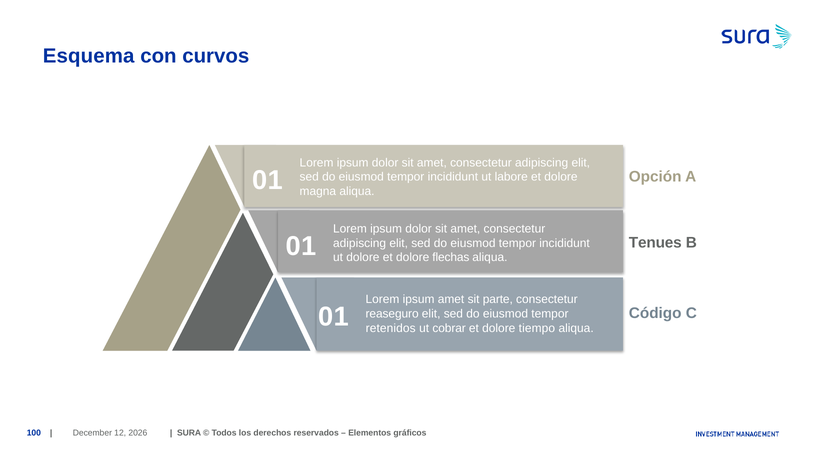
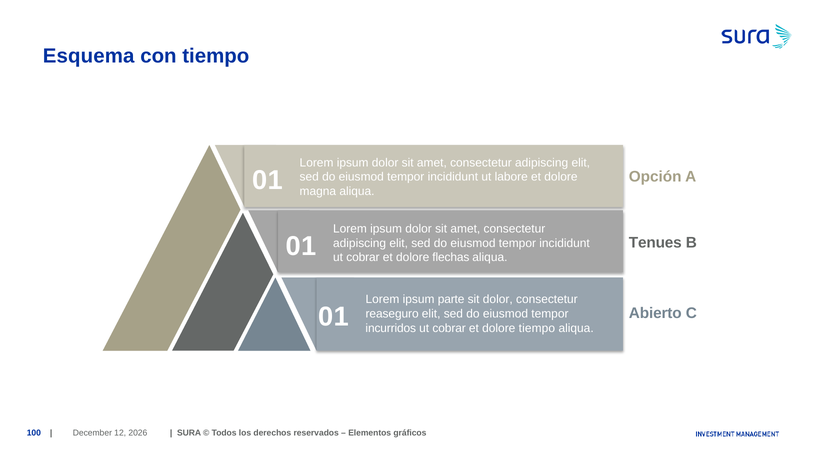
con curvos: curvos -> tiempo
dolore at (363, 257): dolore -> cobrar
ipsum amet: amet -> parte
sit parte: parte -> dolor
Código: Código -> Abierto
retenidos: retenidos -> incurridos
